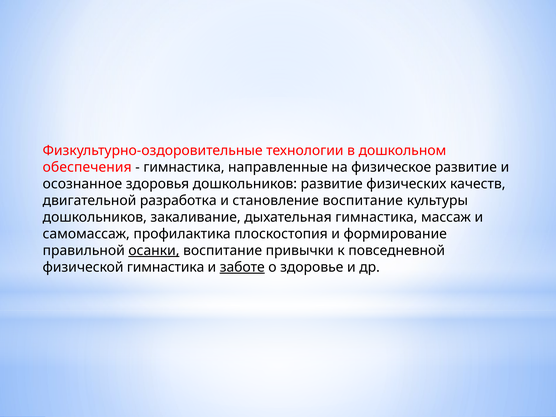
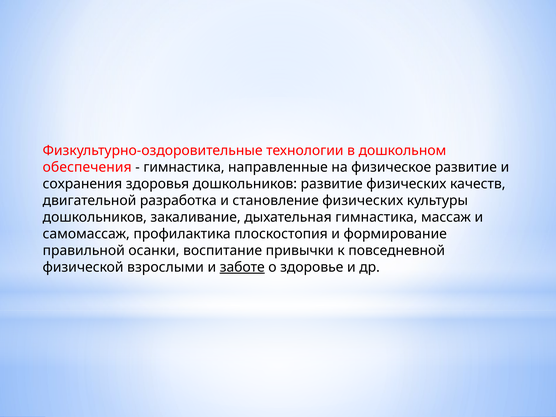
осознанное: осознанное -> сохранения
становление воспитание: воспитание -> физических
осанки underline: present -> none
физической гимнастика: гимнастика -> взрослыми
